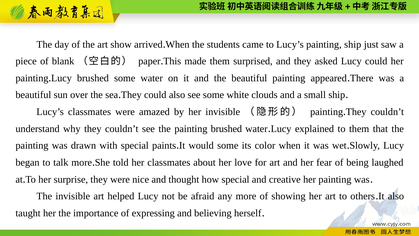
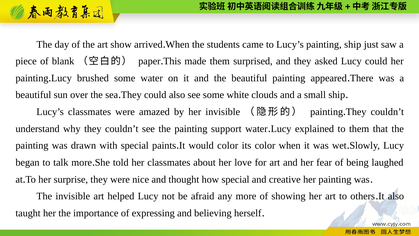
painting brushed: brushed -> support
would some: some -> color
